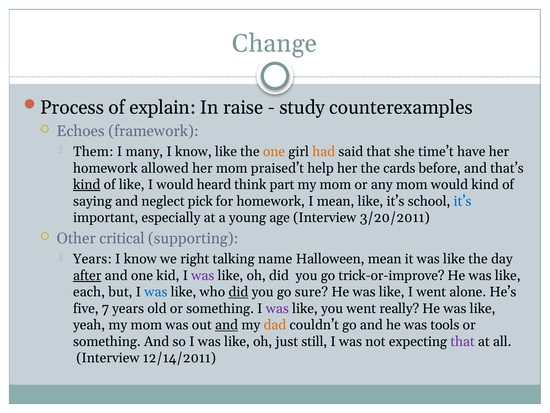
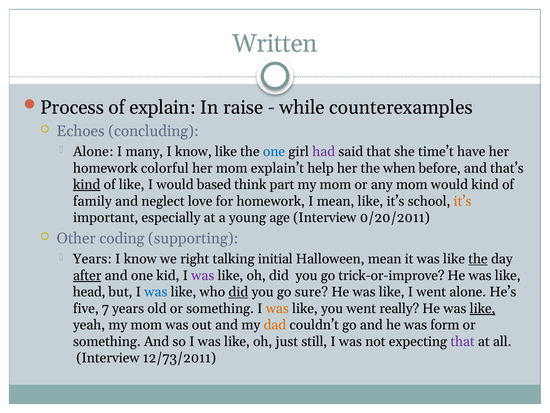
Change: Change -> Written
study: study -> while
framework: framework -> concluding
Them at (93, 151): Them -> Alone
one at (274, 151) colour: orange -> blue
had colour: orange -> purple
allowed: allowed -> colorful
praised’t: praised’t -> explain’t
cards: cards -> when
heard: heard -> based
saying: saying -> family
pick: pick -> love
it’s at (462, 201) colour: blue -> orange
3/20/2011: 3/20/2011 -> 0/20/2011
critical: critical -> coding
name: name -> initial
the at (478, 259) underline: none -> present
each: each -> head
was at (277, 308) colour: purple -> orange
like at (483, 308) underline: none -> present
and at (227, 325) underline: present -> none
tools: tools -> form
12/14/2011: 12/14/2011 -> 12/73/2011
